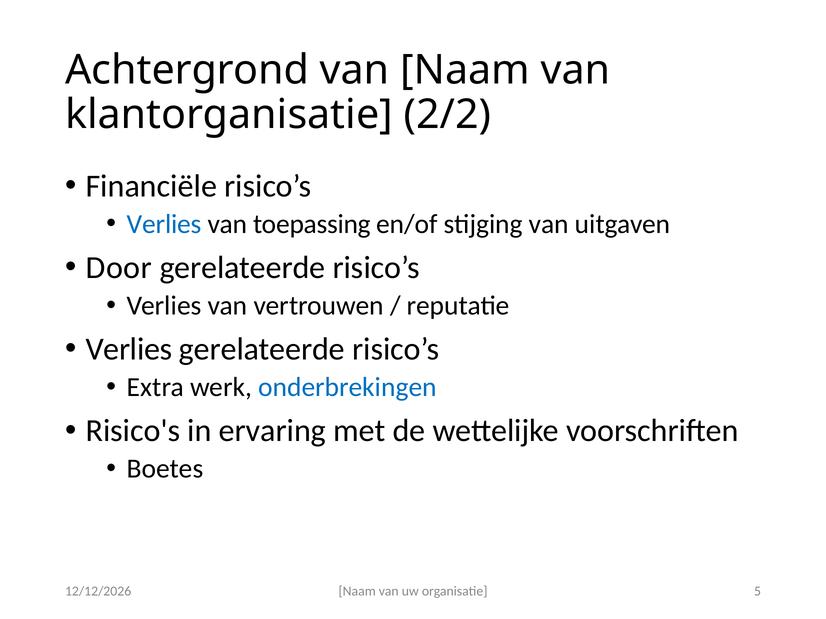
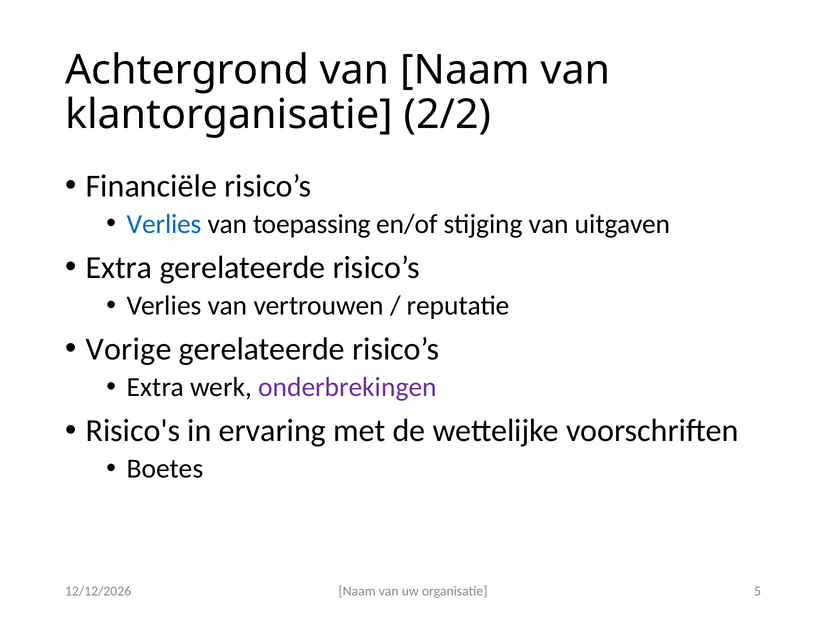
Door at (119, 268): Door -> Extra
Verlies at (129, 349): Verlies -> Vorige
onderbrekingen colour: blue -> purple
